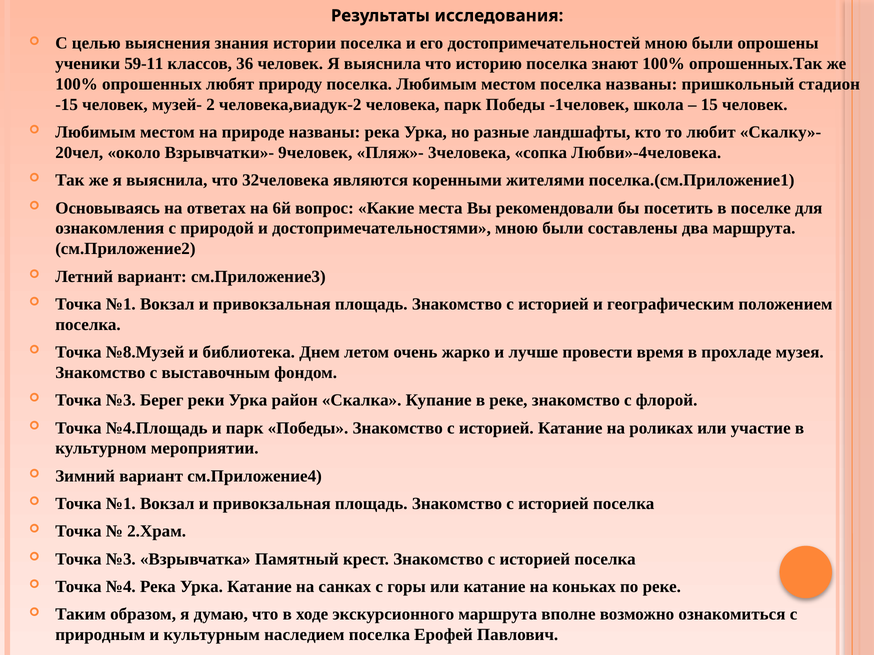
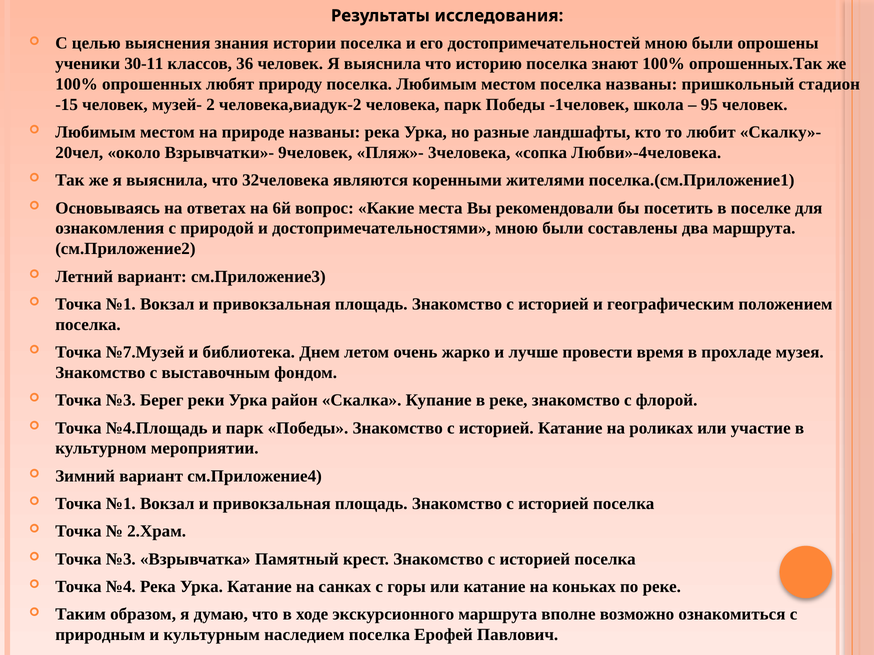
59-11: 59-11 -> 30-11
15: 15 -> 95
№8.Музей: №8.Музей -> №7.Музей
